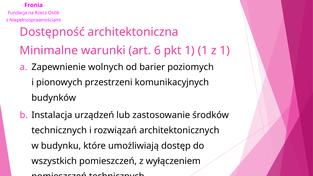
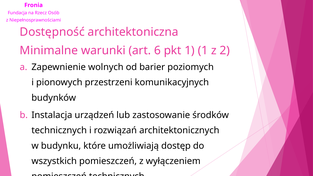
z 1: 1 -> 2
